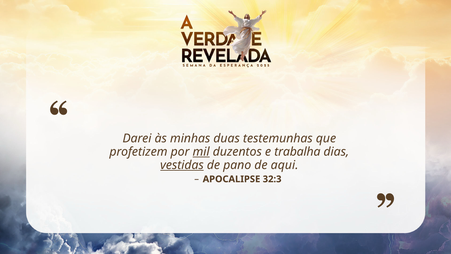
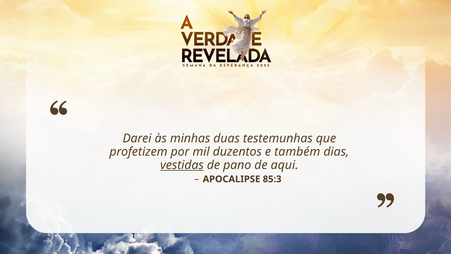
mil underline: present -> none
trabalha: trabalha -> também
32:3: 32:3 -> 85:3
